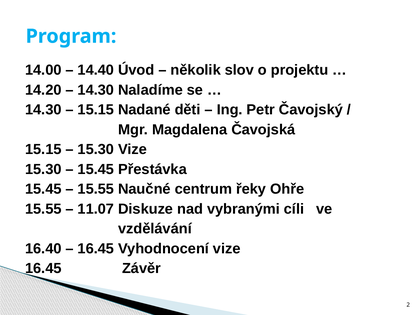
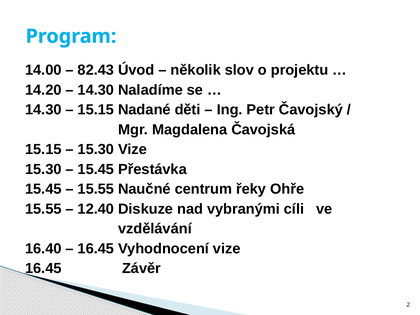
14.40: 14.40 -> 82.43
11.07: 11.07 -> 12.40
